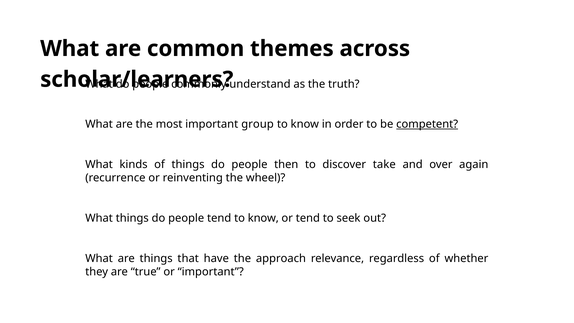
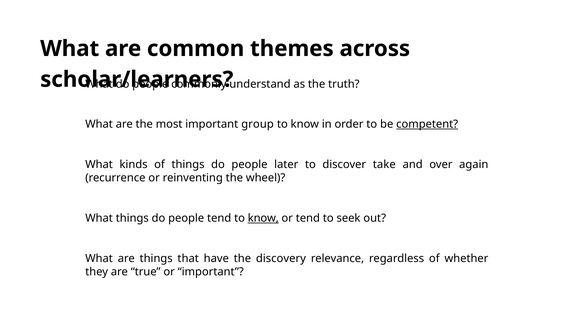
then: then -> later
know at (263, 218) underline: none -> present
approach: approach -> discovery
